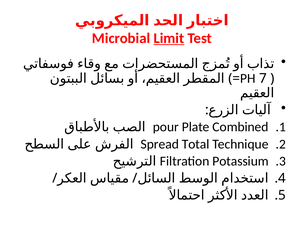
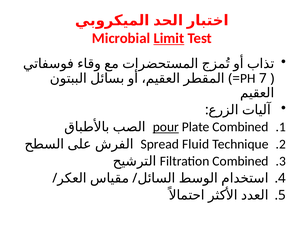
pour underline: none -> present
Total: Total -> Fluid
Filtration Potassium: Potassium -> Combined
